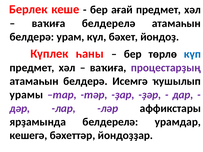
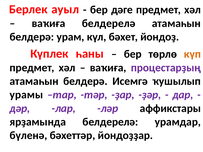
кеше: кеше -> ауыл
ағай: ағай -> дәге
күп colour: blue -> orange
кешегә: кешегә -> бүленә
